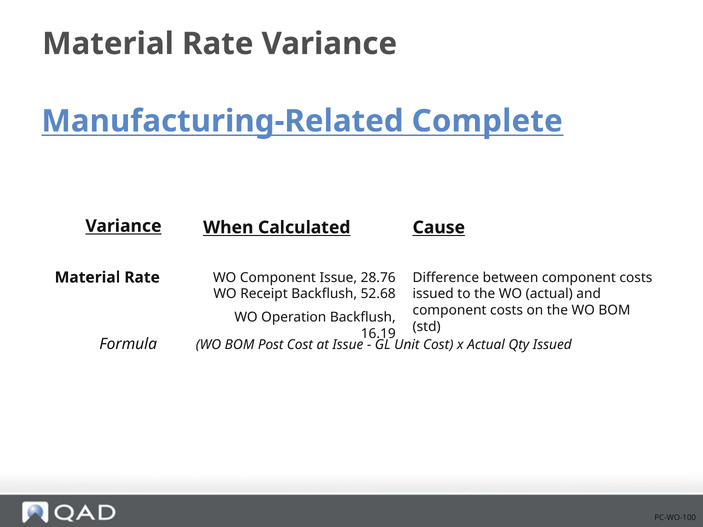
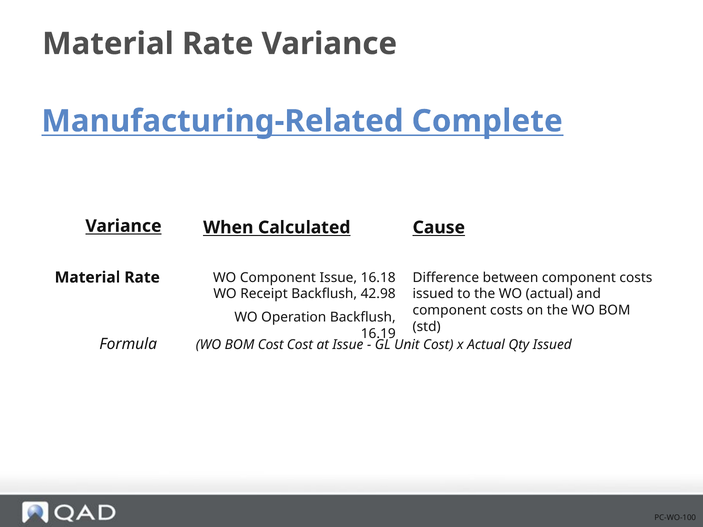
28.76: 28.76 -> 16.18
52.68: 52.68 -> 42.98
BOM Post: Post -> Cost
